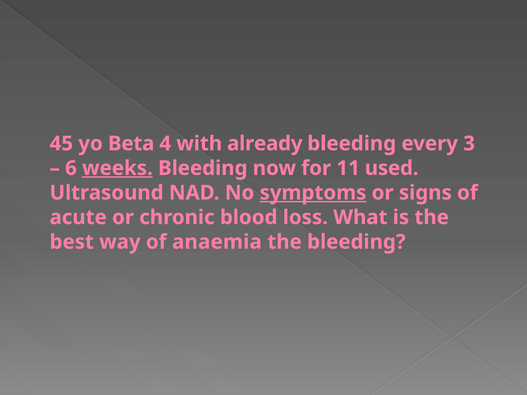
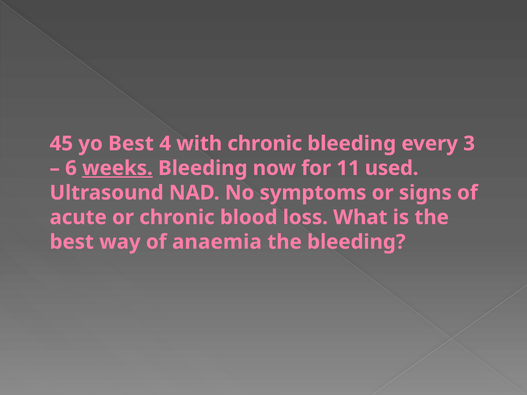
yo Beta: Beta -> Best
with already: already -> chronic
symptoms underline: present -> none
